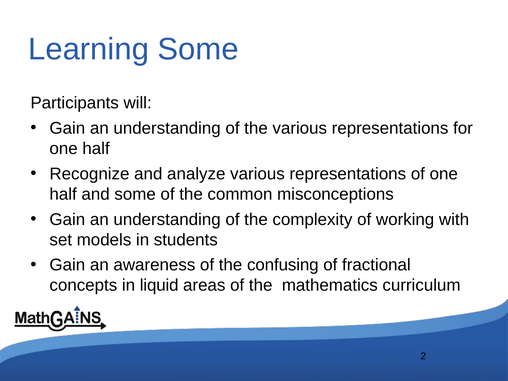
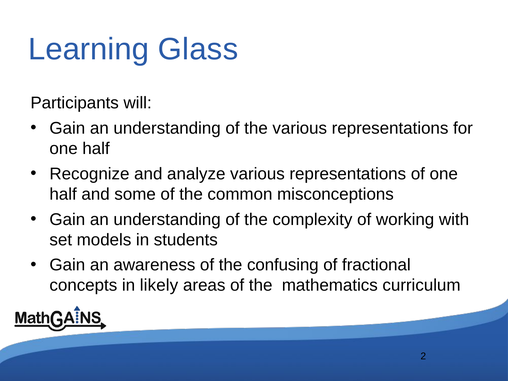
Learning Some: Some -> Glass
liquid: liquid -> likely
